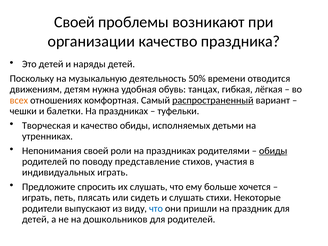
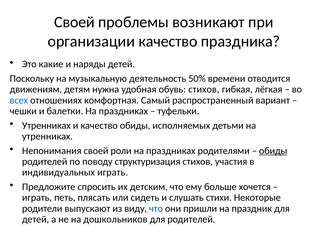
Это детей: детей -> какие
обувь танцах: танцах -> стихов
всех colour: orange -> blue
распространенный underline: present -> none
Творческая at (46, 126): Творческая -> Утренниках
представление: представление -> структуризация
их слушать: слушать -> детским
